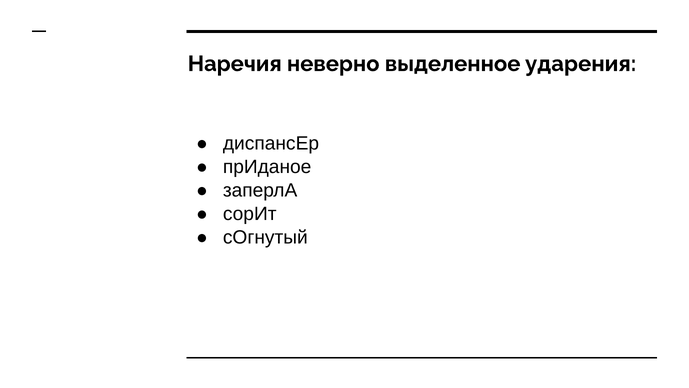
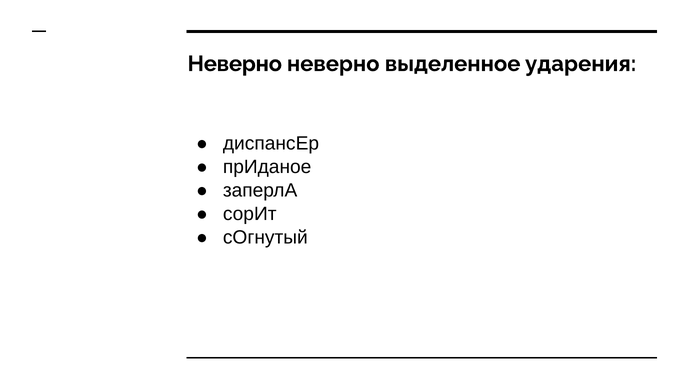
Наречия at (235, 64): Наречия -> Неверно
